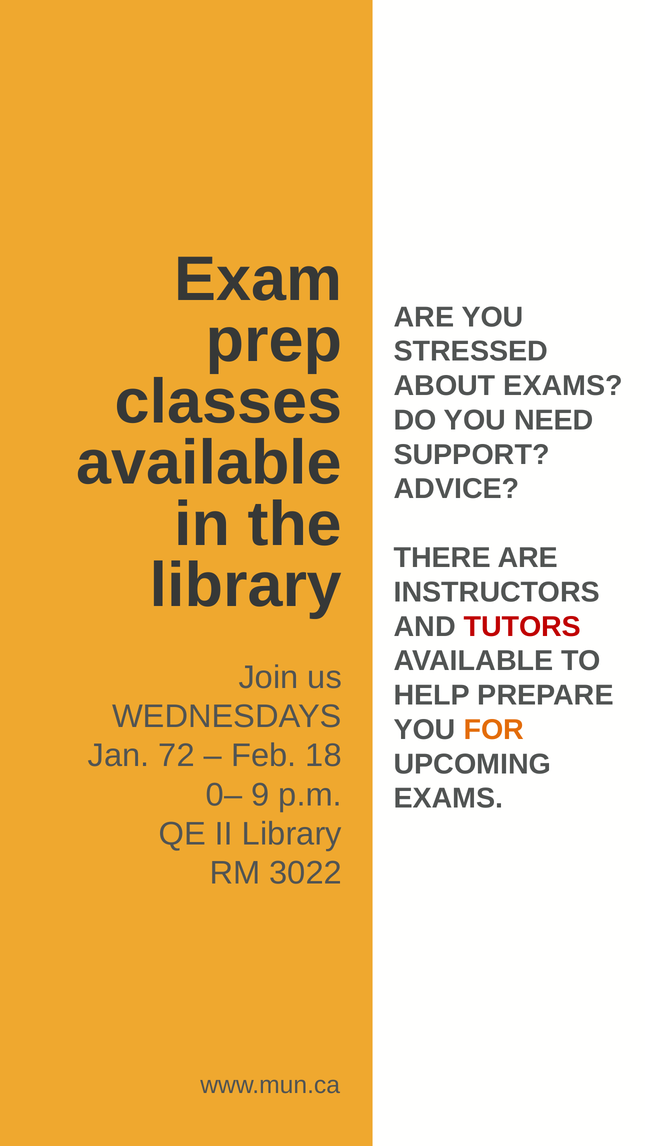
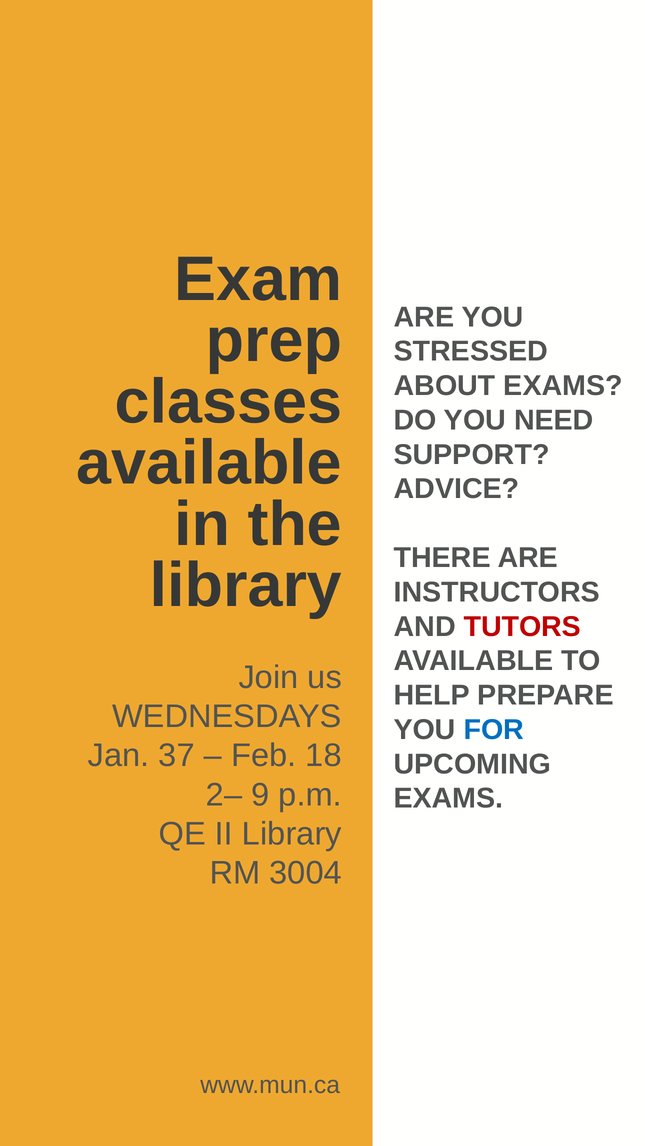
FOR colour: orange -> blue
72: 72 -> 37
0–: 0– -> 2–
3022: 3022 -> 3004
